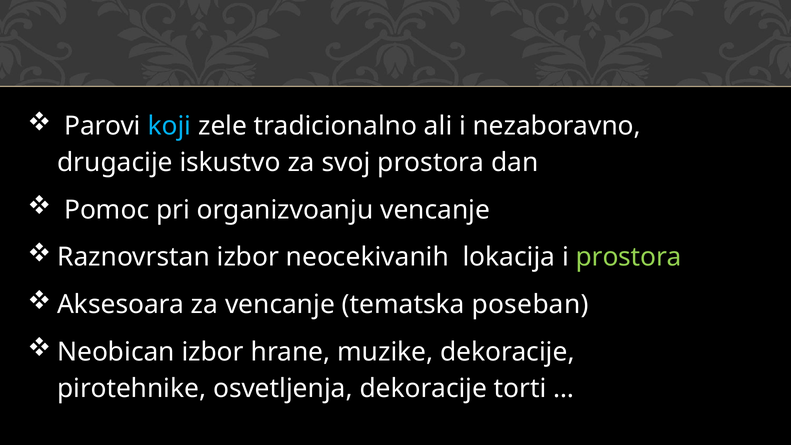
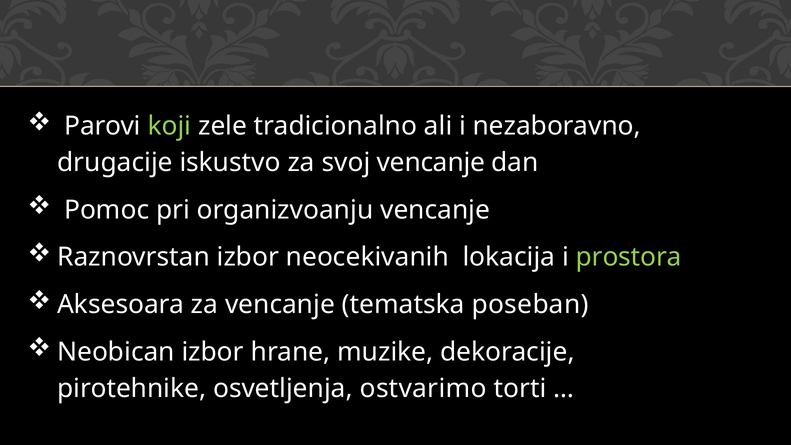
koji colour: light blue -> light green
svoj prostora: prostora -> vencanje
osvetljenja dekoracije: dekoracije -> ostvarimo
